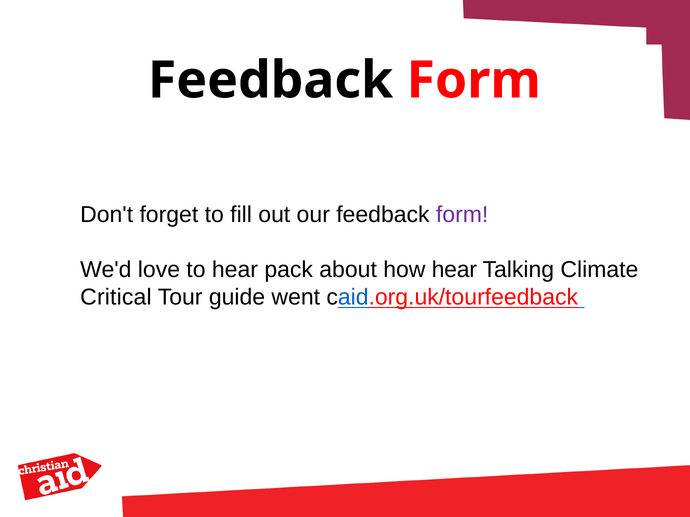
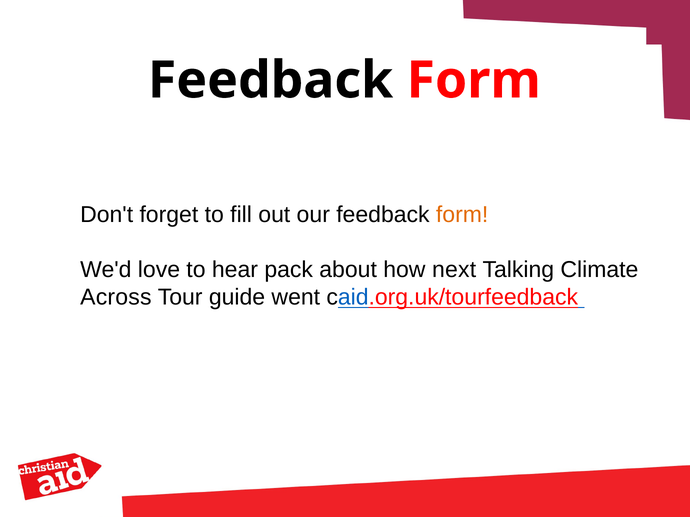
form at (462, 215) colour: purple -> orange
how hear: hear -> next
Critical: Critical -> Across
